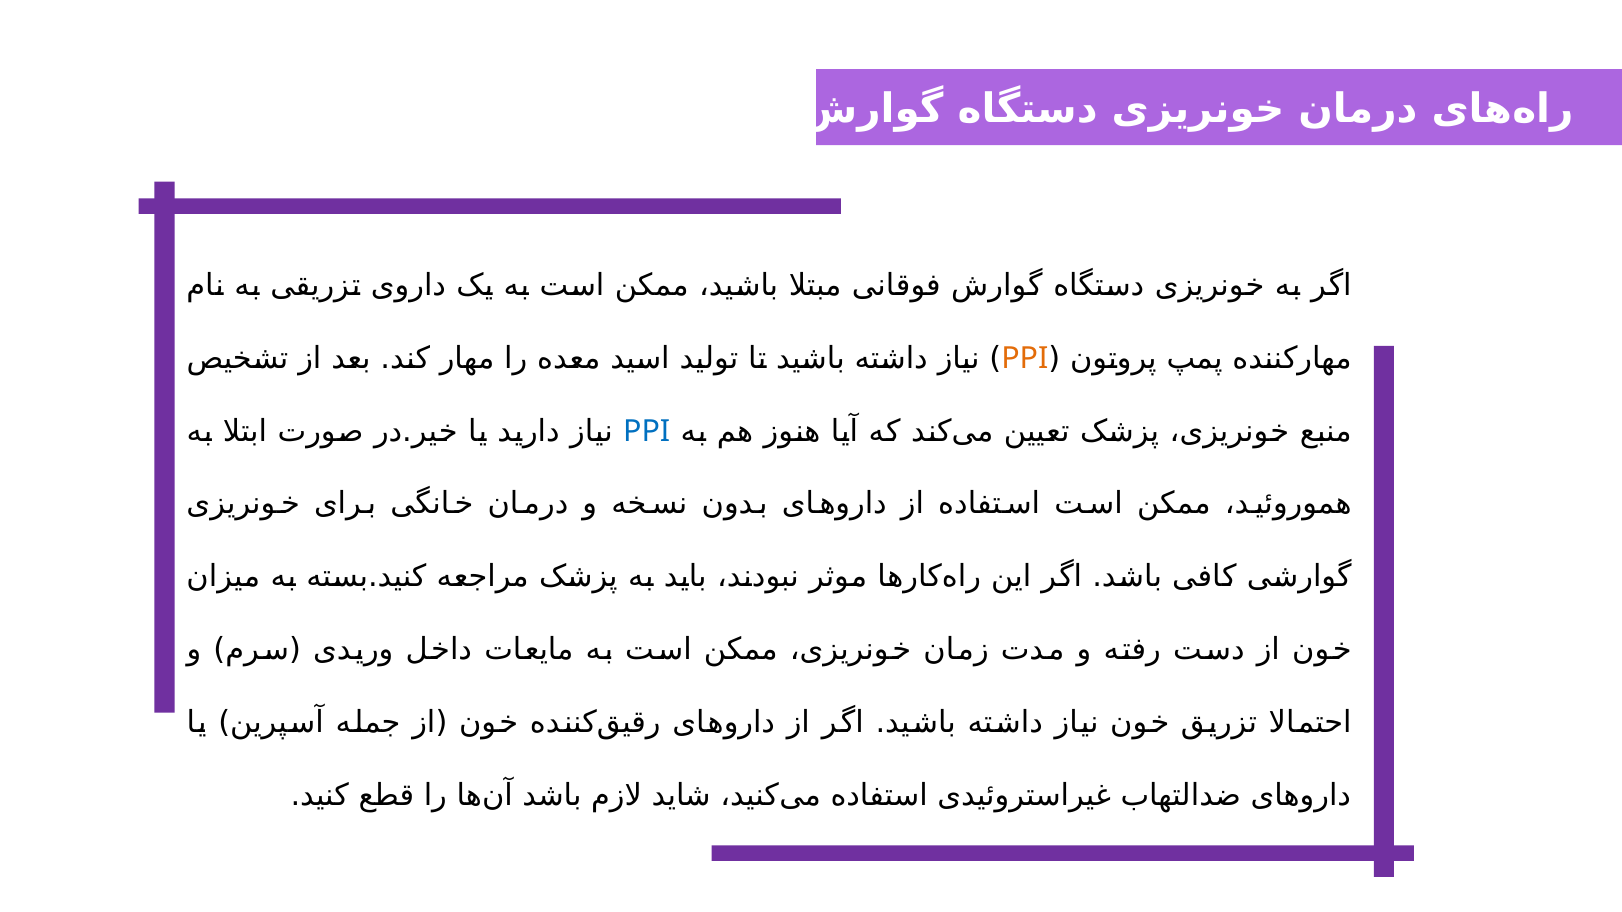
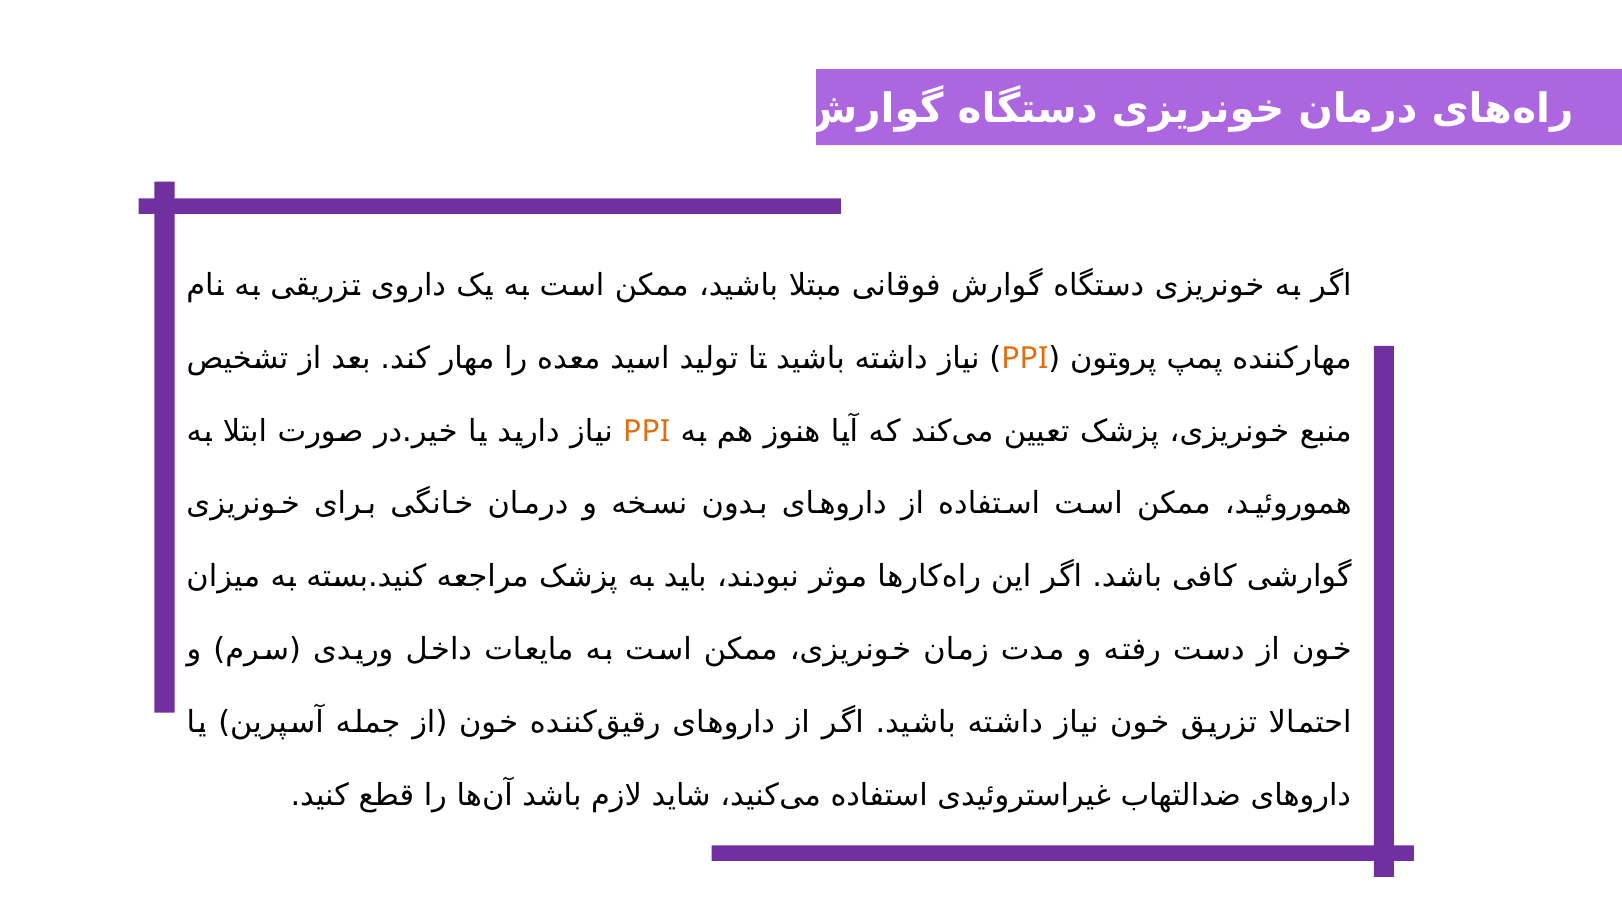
PPI at (647, 431) colour: blue -> orange
